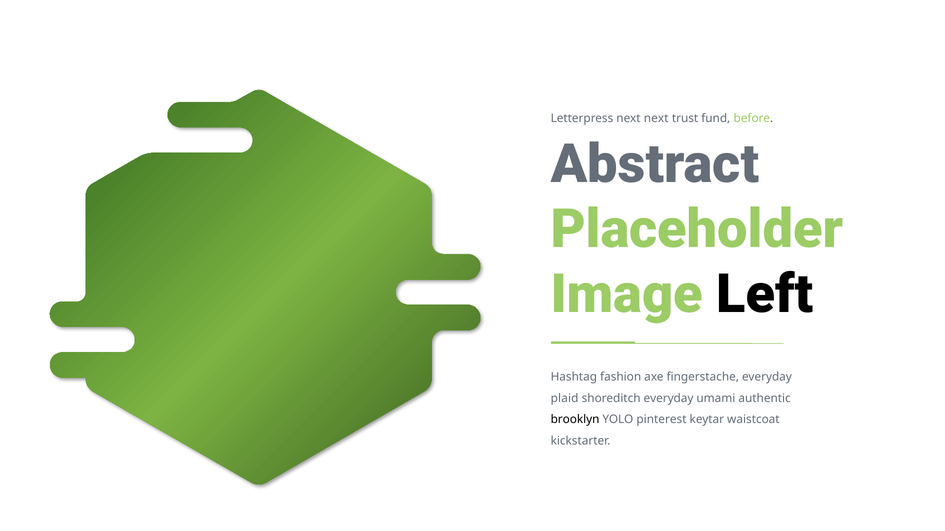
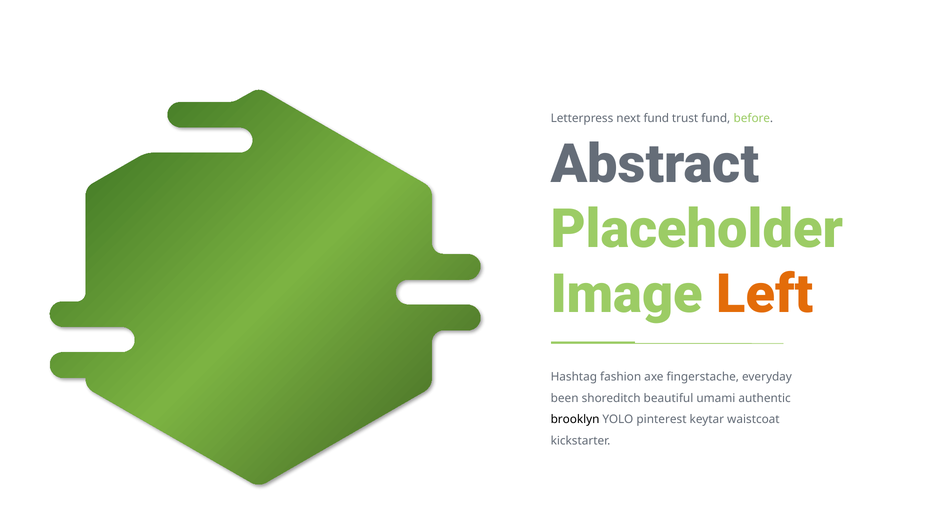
next next: next -> fund
Left colour: black -> orange
plaid: plaid -> been
shoreditch everyday: everyday -> beautiful
